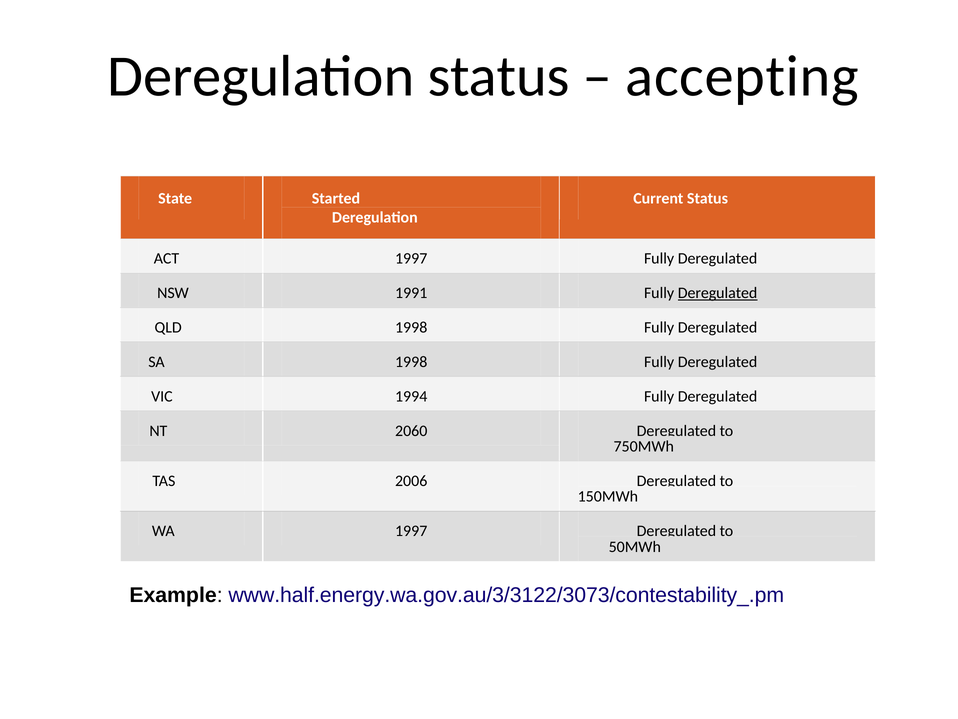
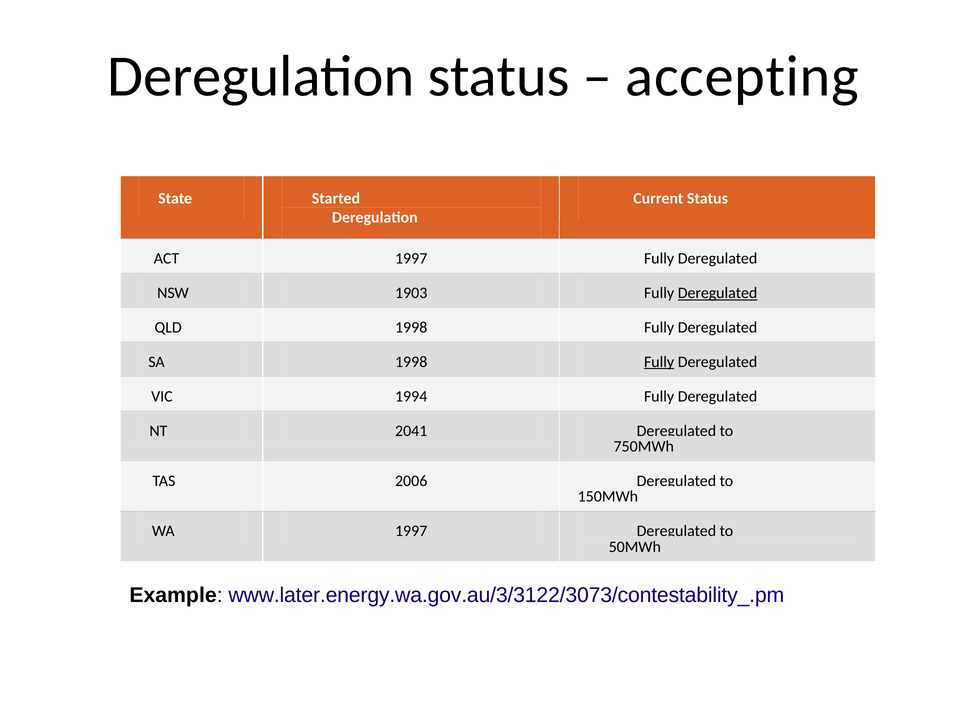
1991: 1991 -> 1903
Fully at (659, 362) underline: none -> present
2060: 2060 -> 2041
www.half.energy.wa.gov.au/3/3122/3073/contestability_.pm: www.half.energy.wa.gov.au/3/3122/3073/contestability_.pm -> www.later.energy.wa.gov.au/3/3122/3073/contestability_.pm
